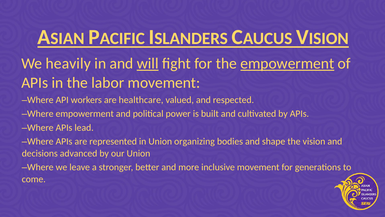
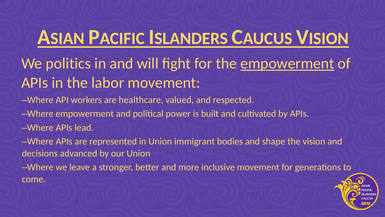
heavily: heavily -> politics
will underline: present -> none
organizing: organizing -> immigrant
